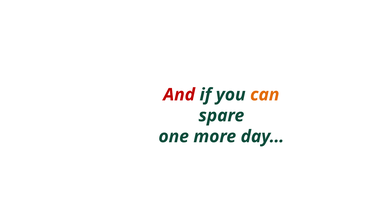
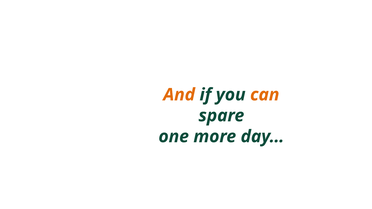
And colour: red -> orange
